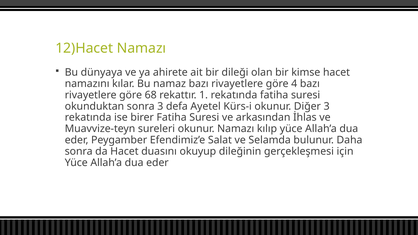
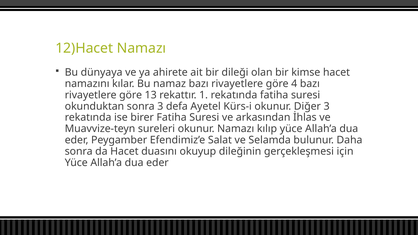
68: 68 -> 13
